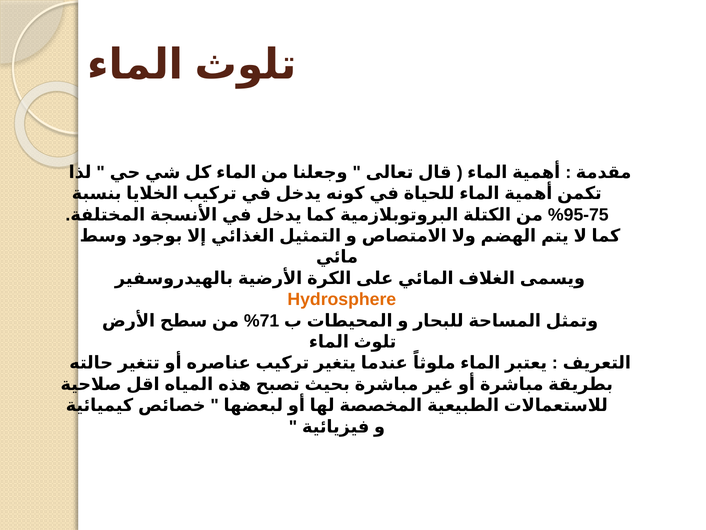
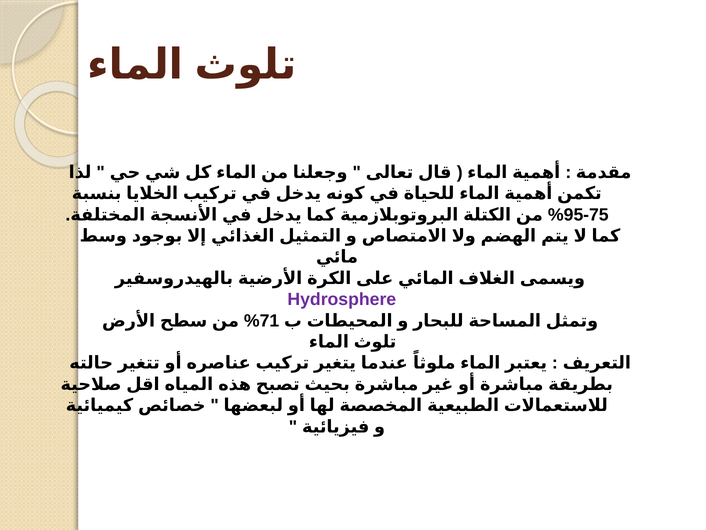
Hydrosphere colour: orange -> purple
